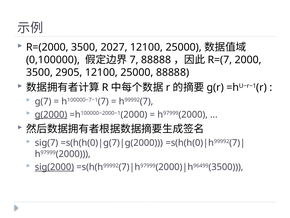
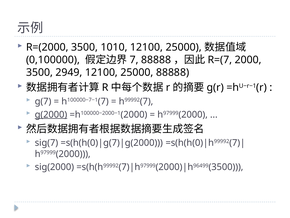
2027: 2027 -> 1010
2905: 2905 -> 2949
sig(2000 underline: present -> none
